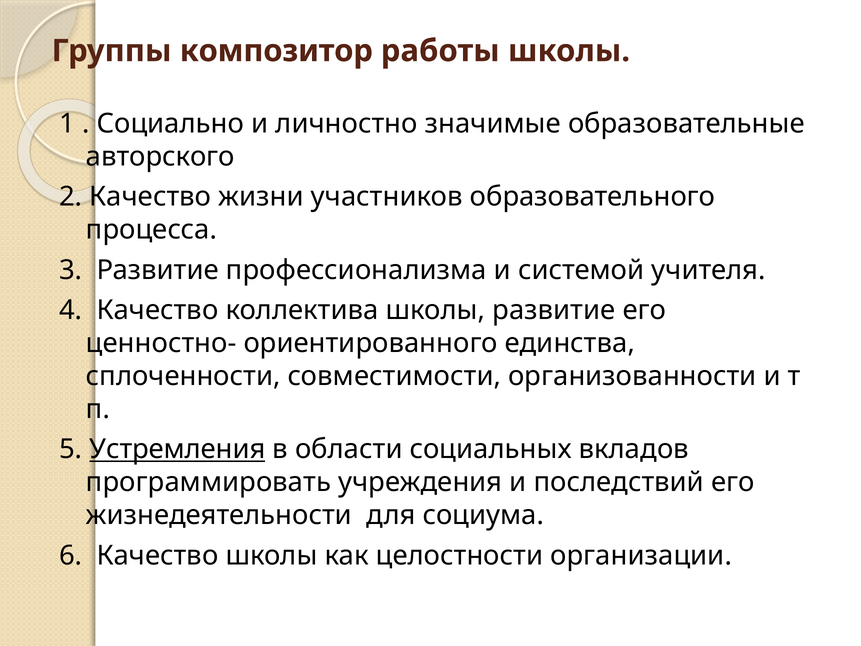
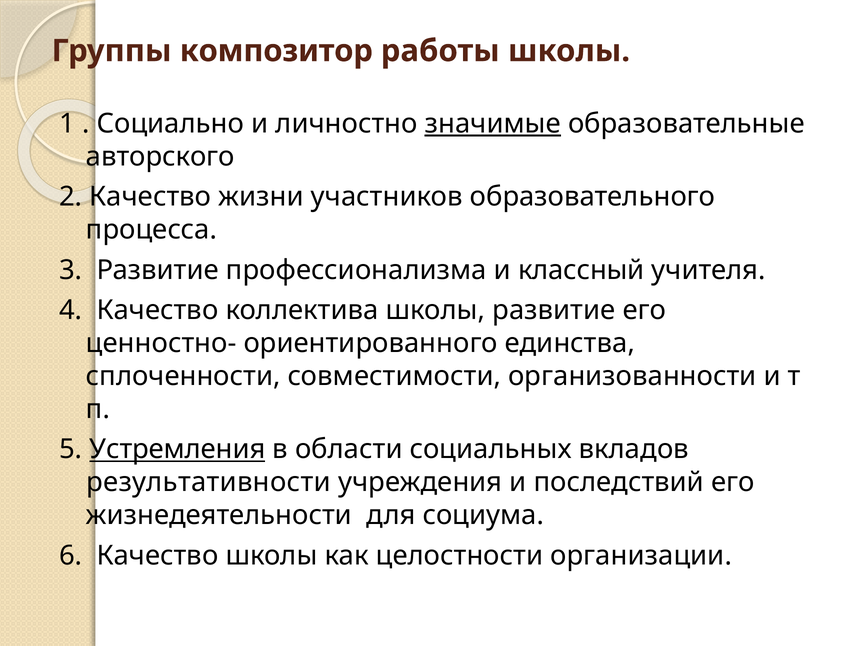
значимые underline: none -> present
системой: системой -> классный
программировать: программировать -> результативности
